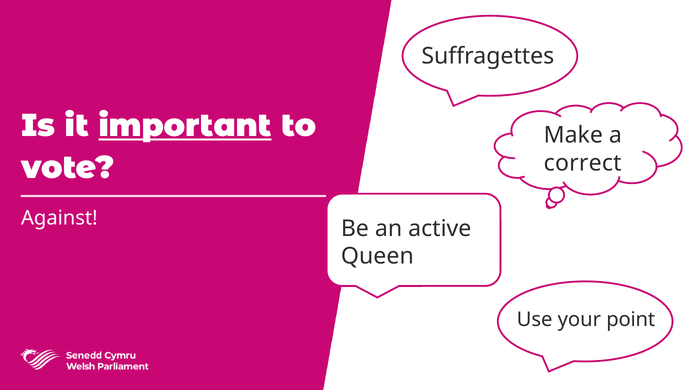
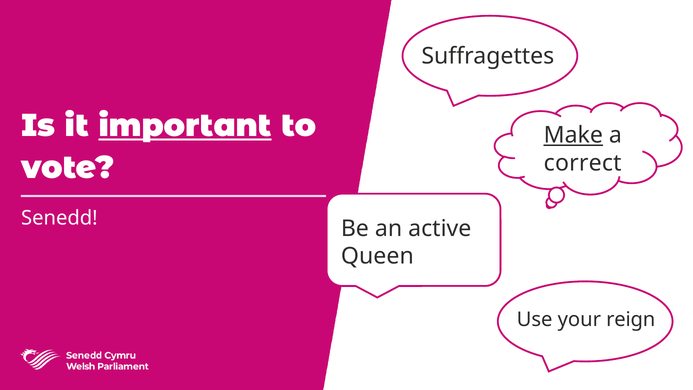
Make underline: none -> present
Against: Against -> Senedd
point: point -> reign
